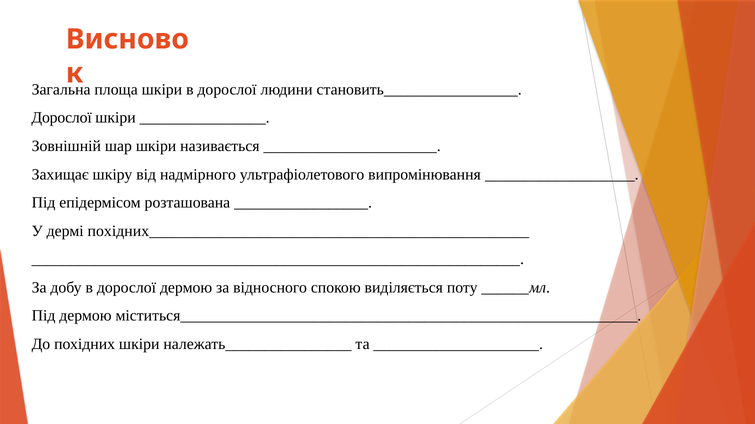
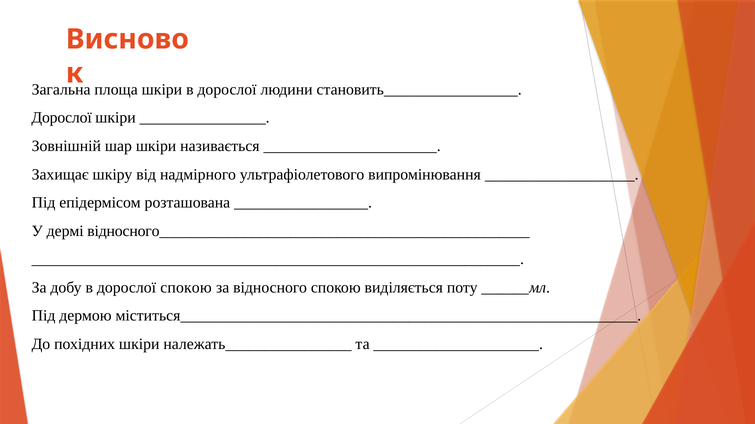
похідних________________________________________________: похідних________________________________________________ -> відносного________________________________________________
дорослої дермою: дермою -> спокою
